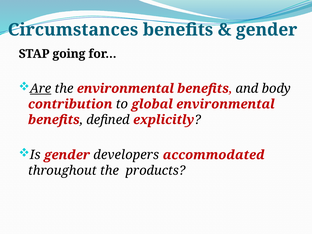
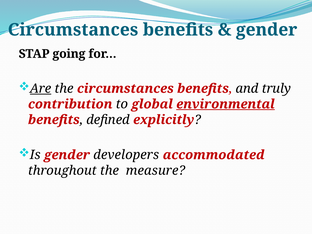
the environmental: environmental -> circumstances
body: body -> truly
environmental at (226, 104) underline: none -> present
products: products -> measure
